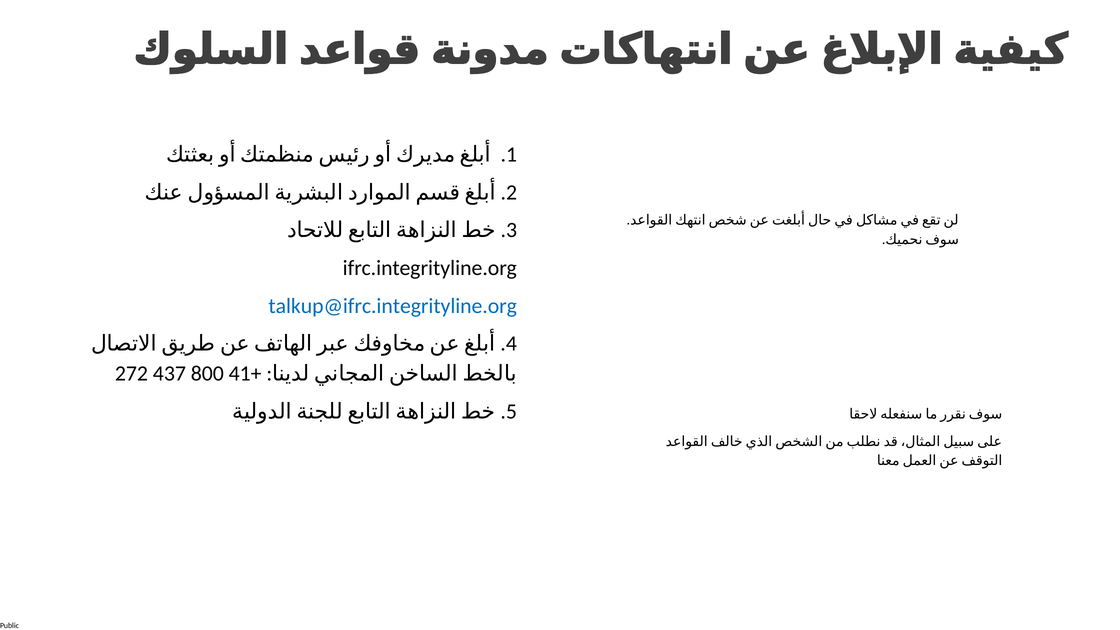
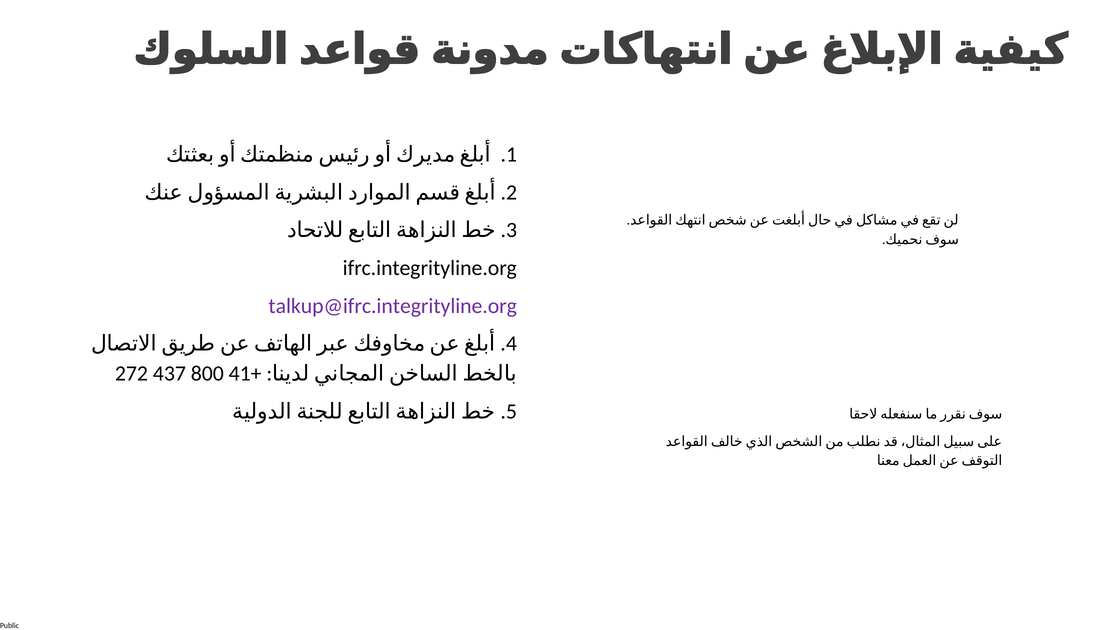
talkup@ifrc.integrityline.org colour: blue -> purple
